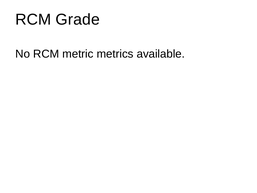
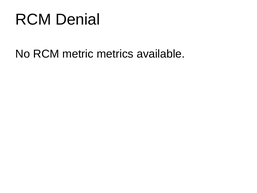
Grade: Grade -> Denial
